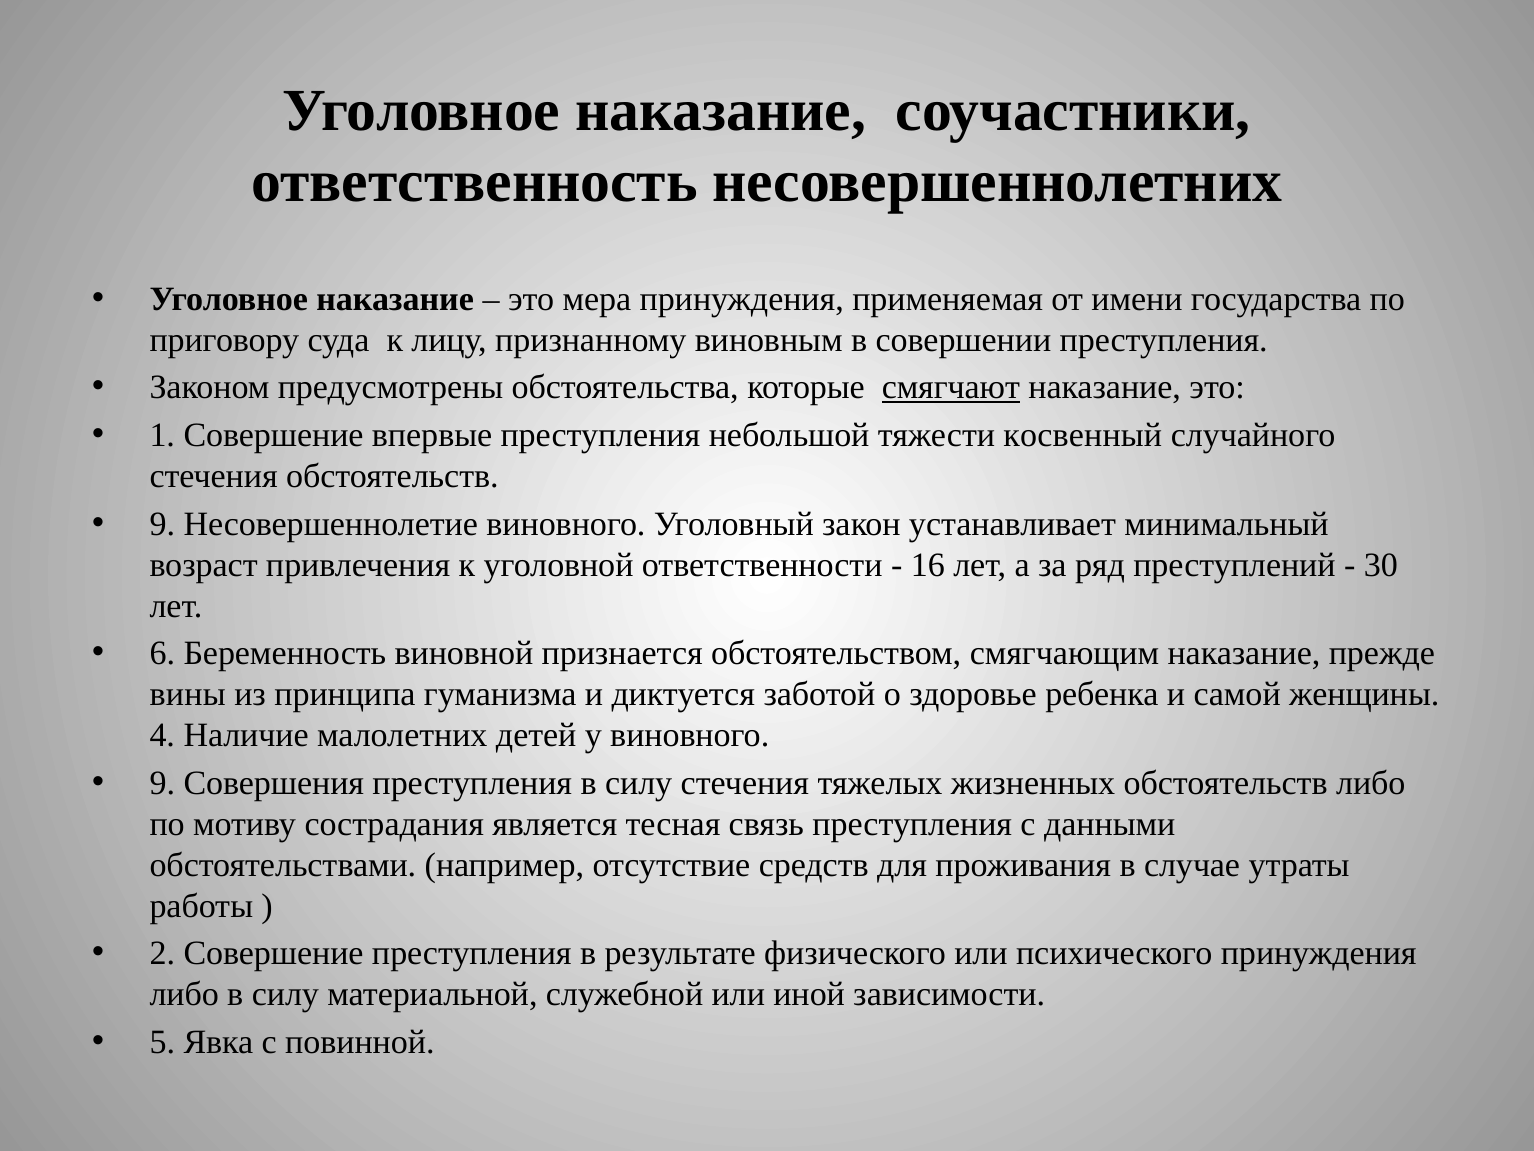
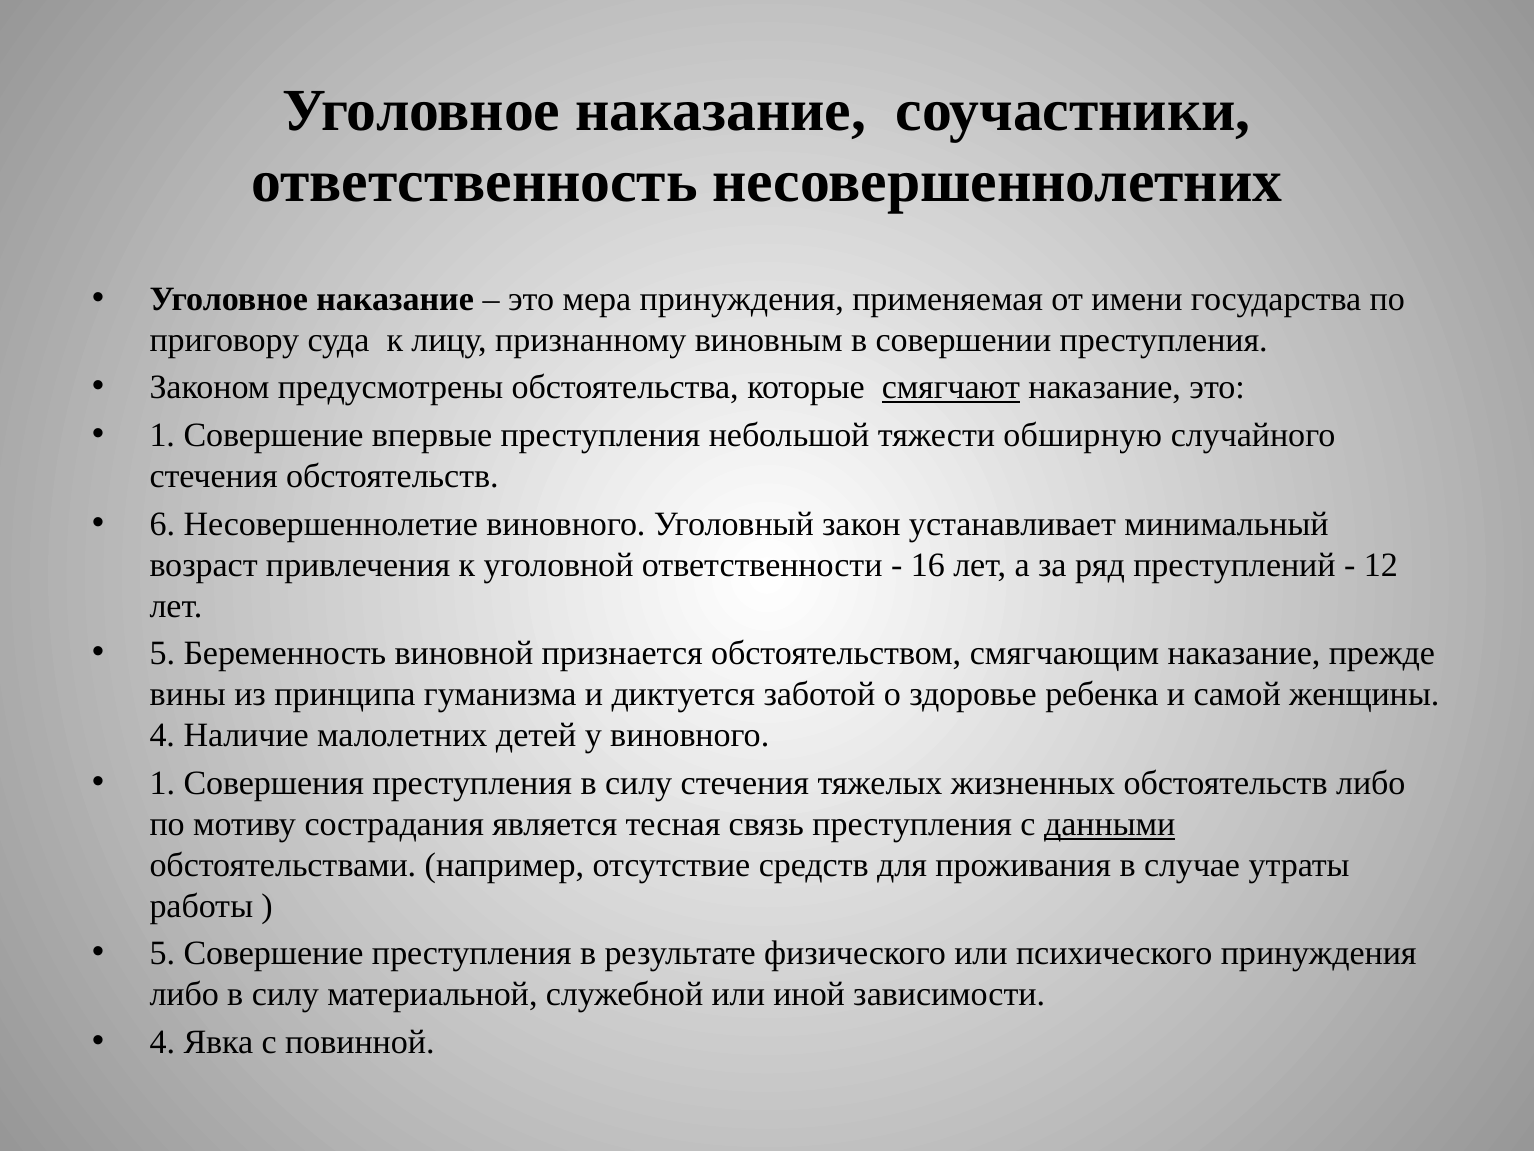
косвенный: косвенный -> обширную
9 at (162, 524): 9 -> 6
30: 30 -> 12
6 at (162, 653): 6 -> 5
9 at (162, 783): 9 -> 1
данными underline: none -> present
2 at (162, 953): 2 -> 5
5 at (162, 1042): 5 -> 4
